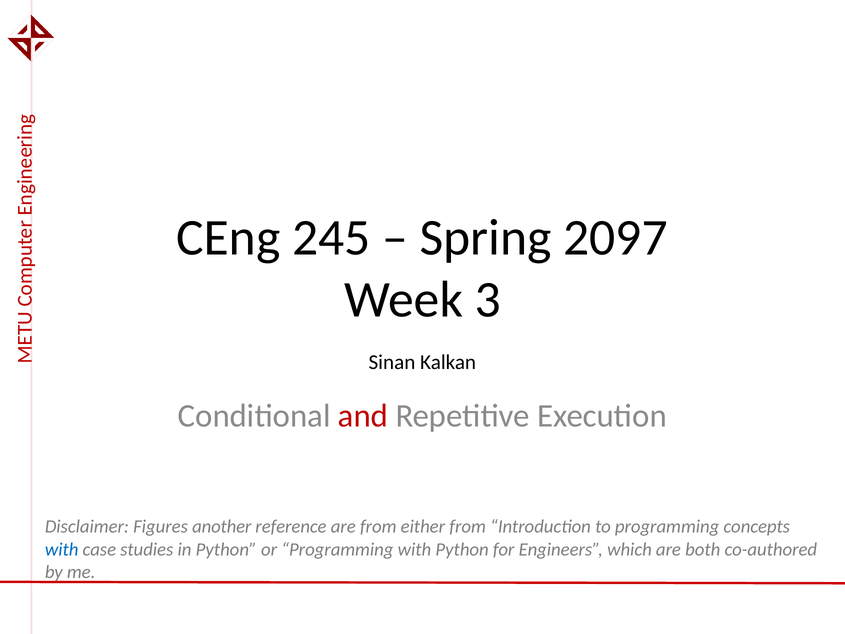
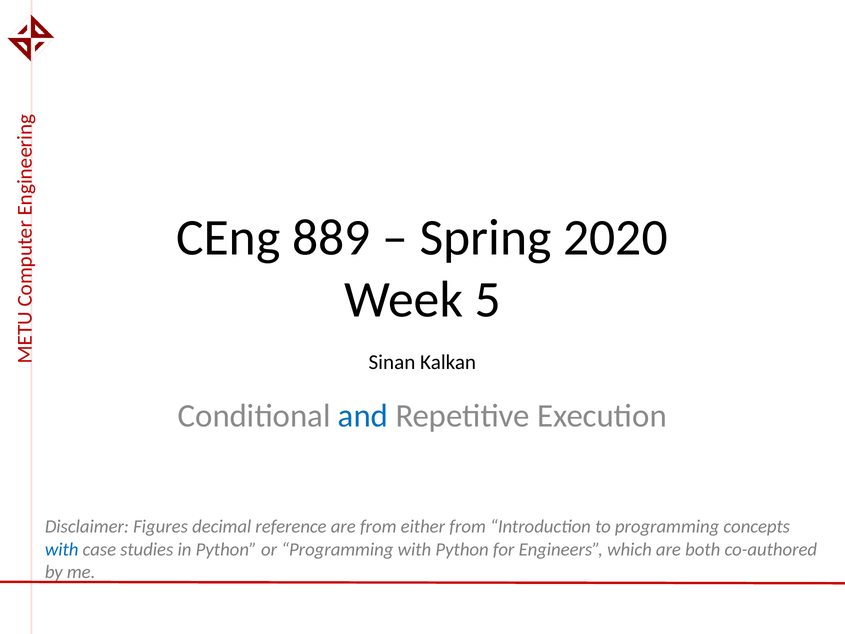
245: 245 -> 889
2097: 2097 -> 2020
3: 3 -> 5
and colour: red -> blue
another: another -> decimal
